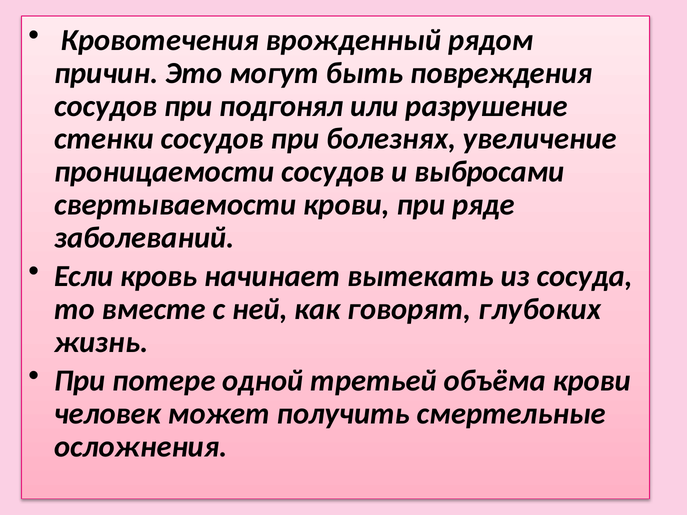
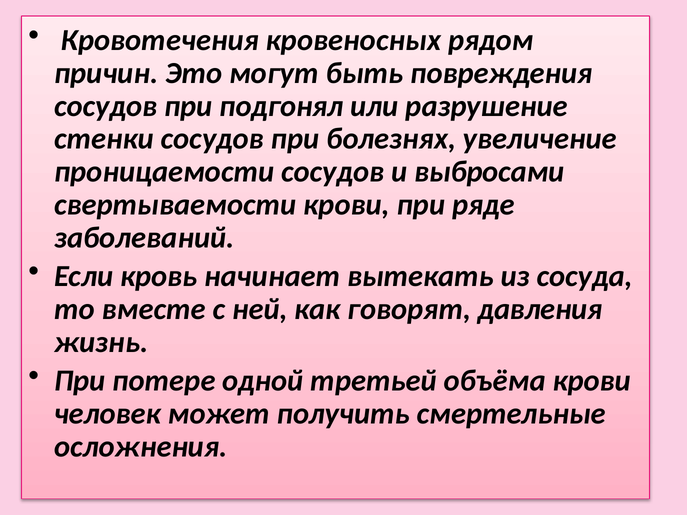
врожденный: врожденный -> кровеносных
глубоких: глубоких -> давления
